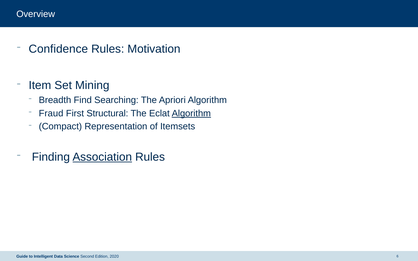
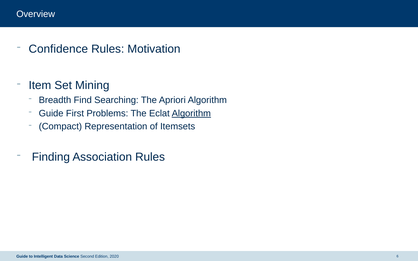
Fraud at (51, 113): Fraud -> Guide
Structural: Structural -> Problems
Association underline: present -> none
